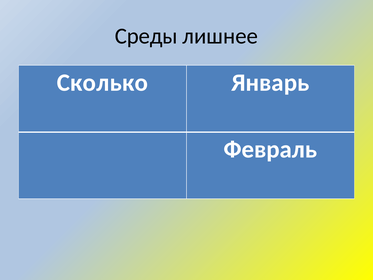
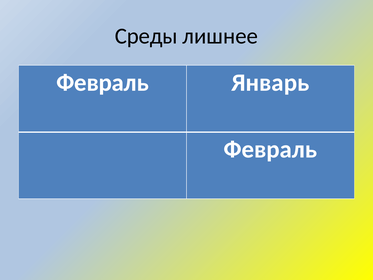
Сколько at (102, 83): Сколько -> Февраль
